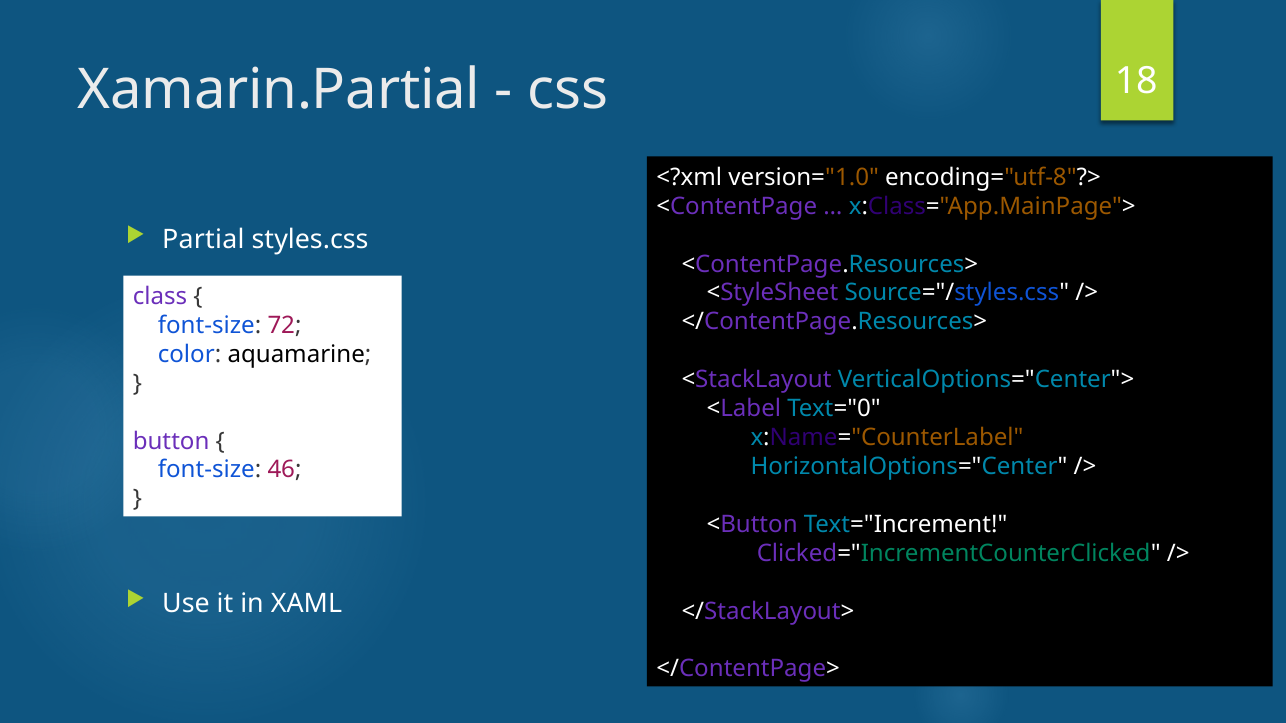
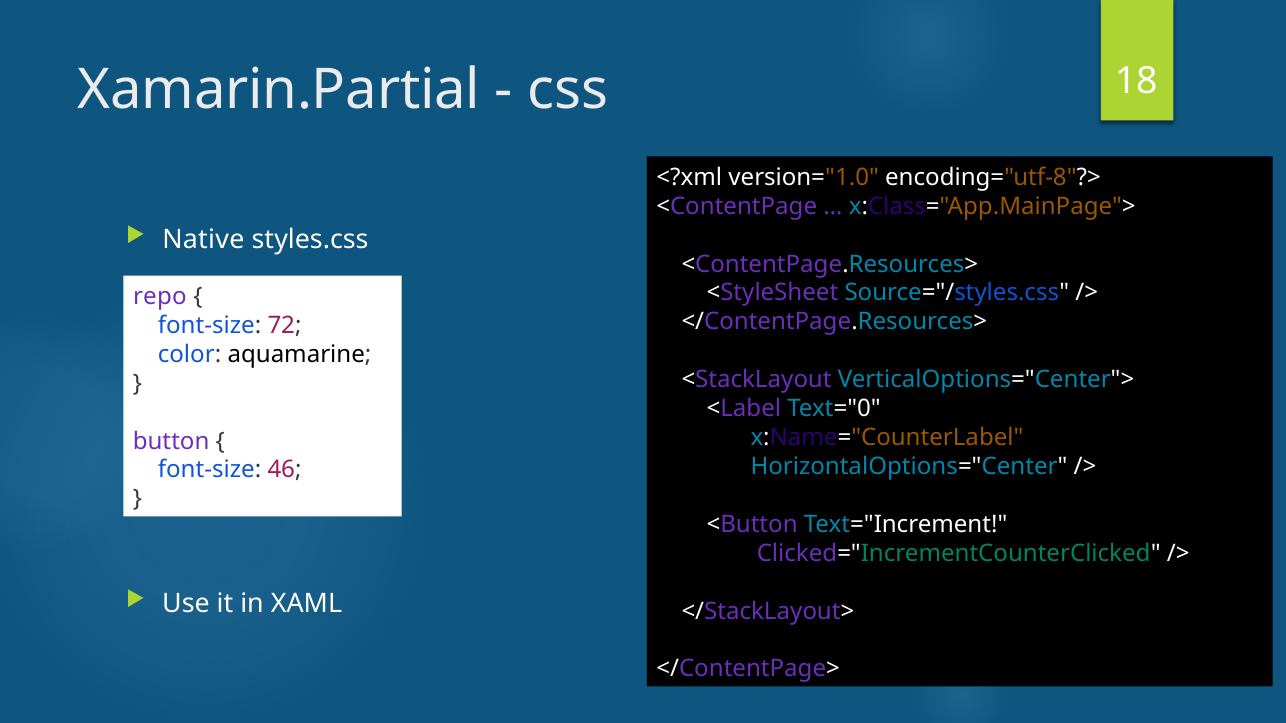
Partial: Partial -> Native
class: class -> repo
